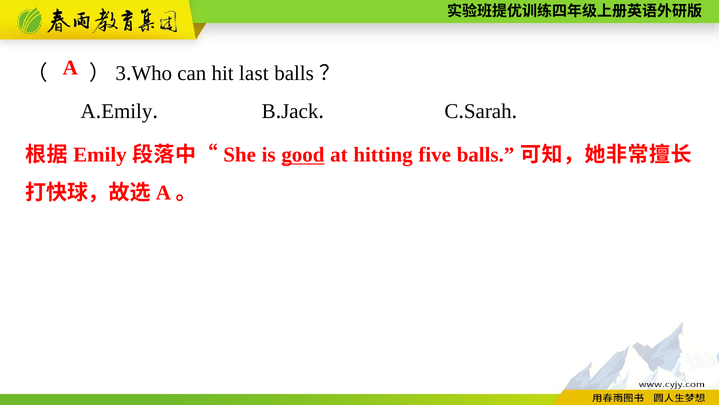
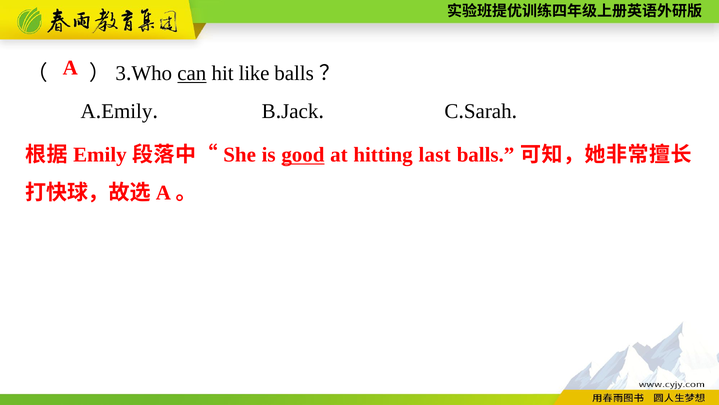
can underline: none -> present
last: last -> like
five: five -> last
